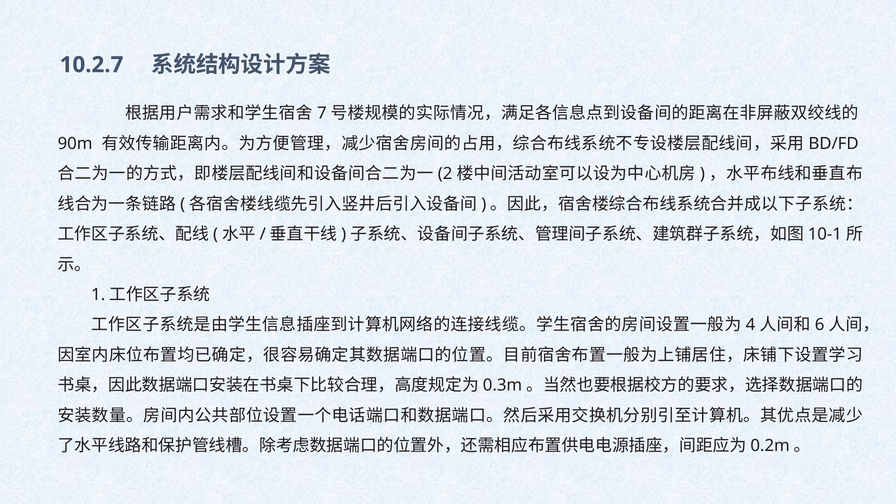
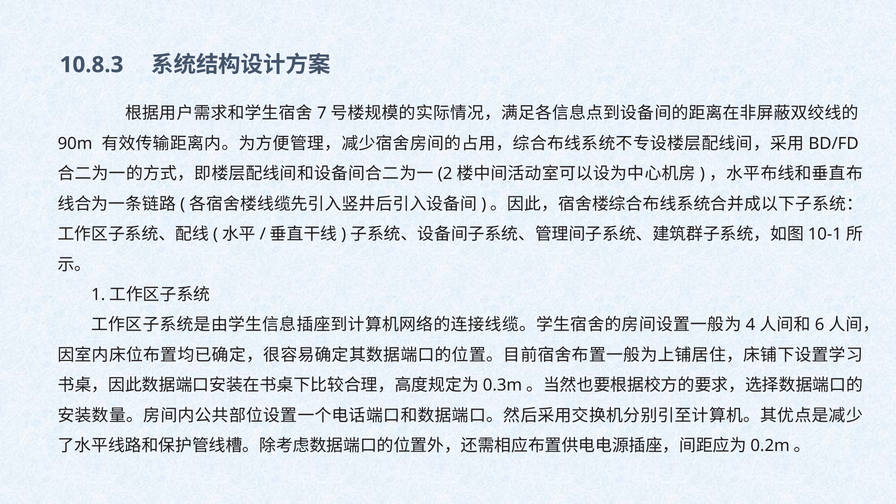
10.2.7: 10.2.7 -> 10.8.3
